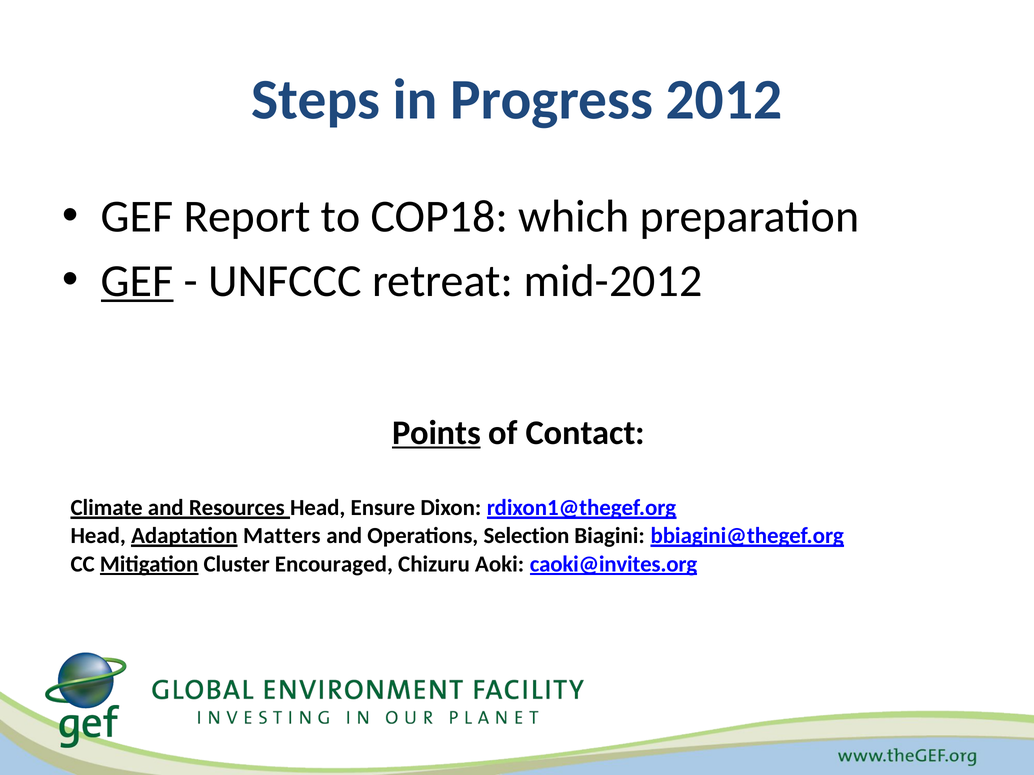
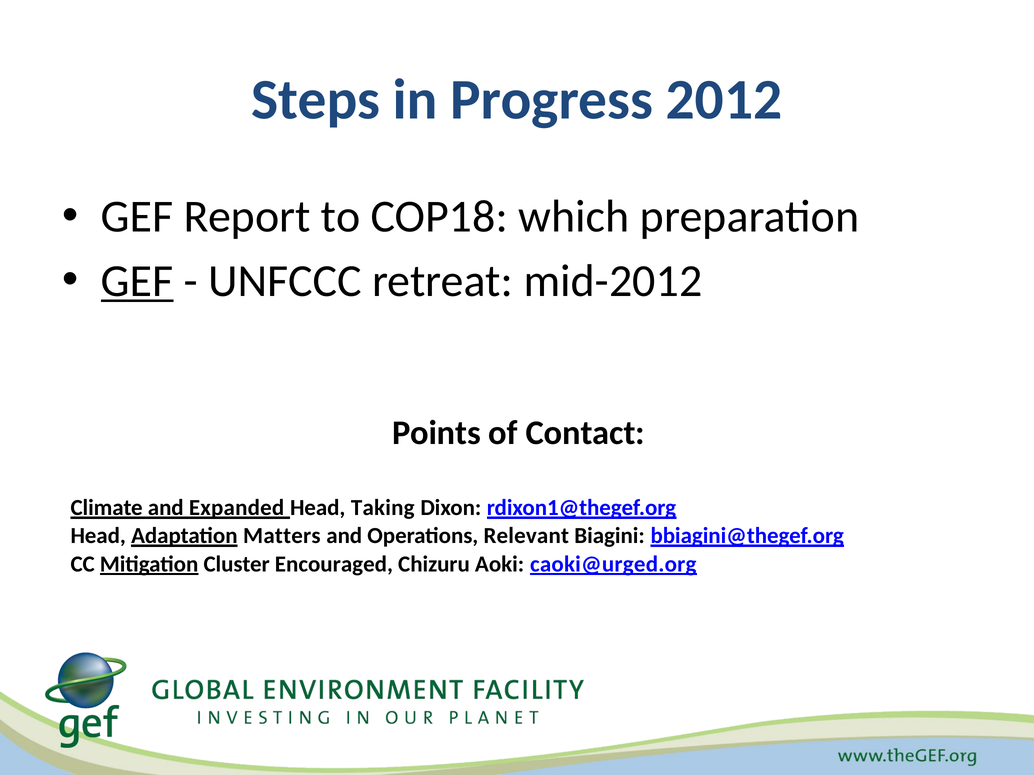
Points underline: present -> none
Resources: Resources -> Expanded
Ensure: Ensure -> Taking
Selection: Selection -> Relevant
caoki@invites.org: caoki@invites.org -> caoki@urged.org
